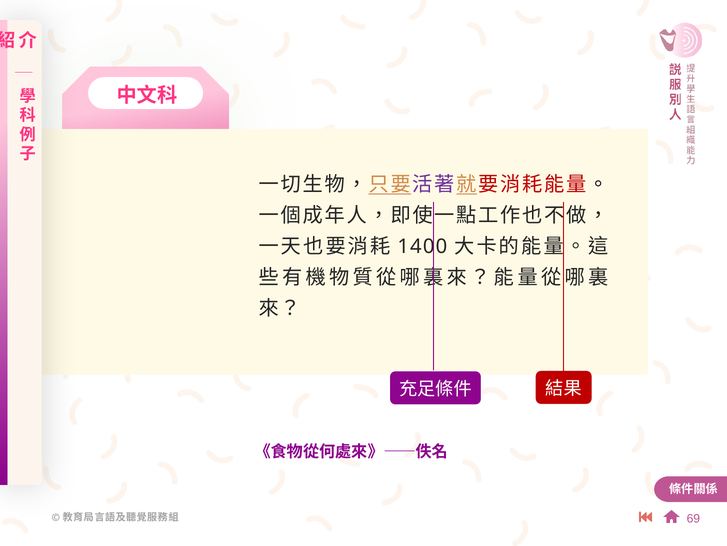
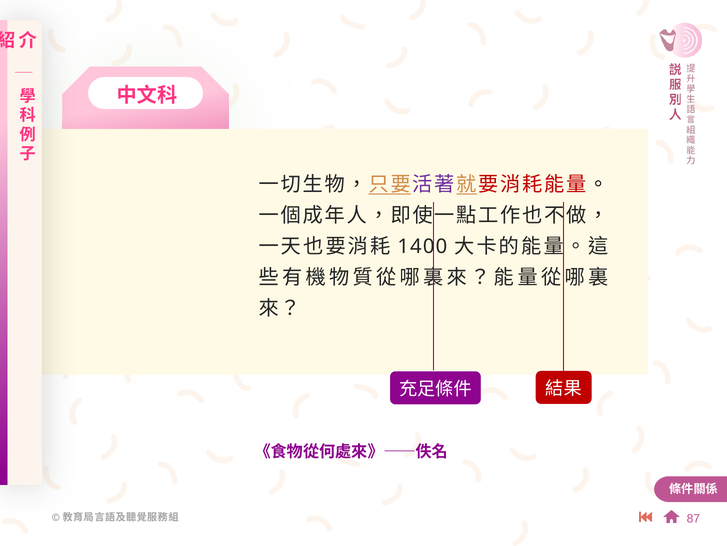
69: 69 -> 87
